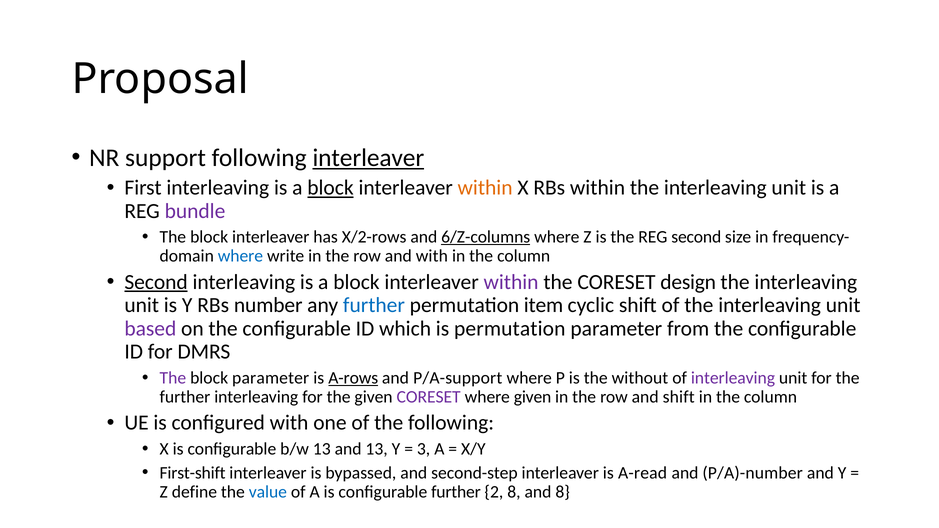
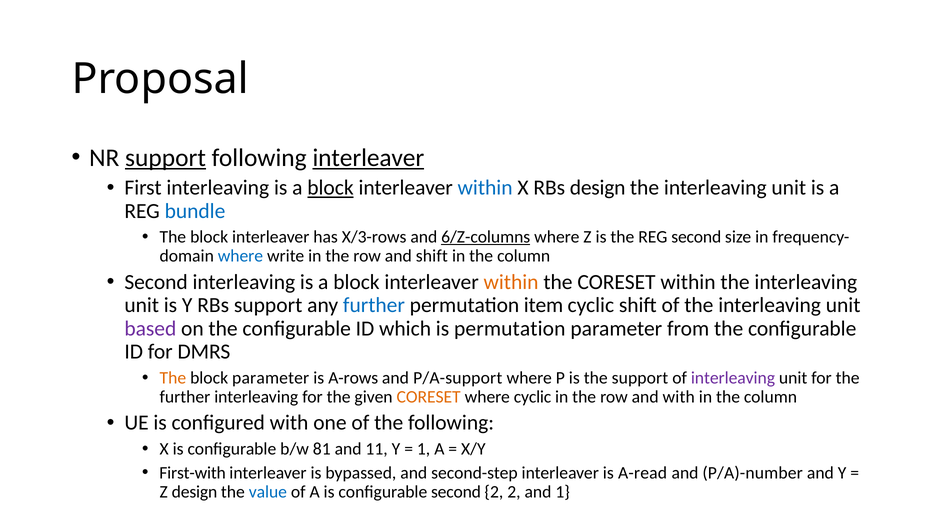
support at (165, 158) underline: none -> present
within at (485, 188) colour: orange -> blue
RBs within: within -> design
bundle colour: purple -> blue
X/2-rows: X/2-rows -> X/3-rows
and with: with -> shift
Second at (156, 282) underline: present -> none
within at (511, 282) colour: purple -> orange
CORESET design: design -> within
RBs number: number -> support
The at (173, 378) colour: purple -> orange
A-rows underline: present -> none
the without: without -> support
CORESET at (429, 397) colour: purple -> orange
where given: given -> cyclic
and shift: shift -> with
b/w 13: 13 -> 81
and 13: 13 -> 11
3 at (424, 449): 3 -> 1
First-shift: First-shift -> First-with
Z define: define -> design
configurable further: further -> second
2 8: 8 -> 2
and 8: 8 -> 1
